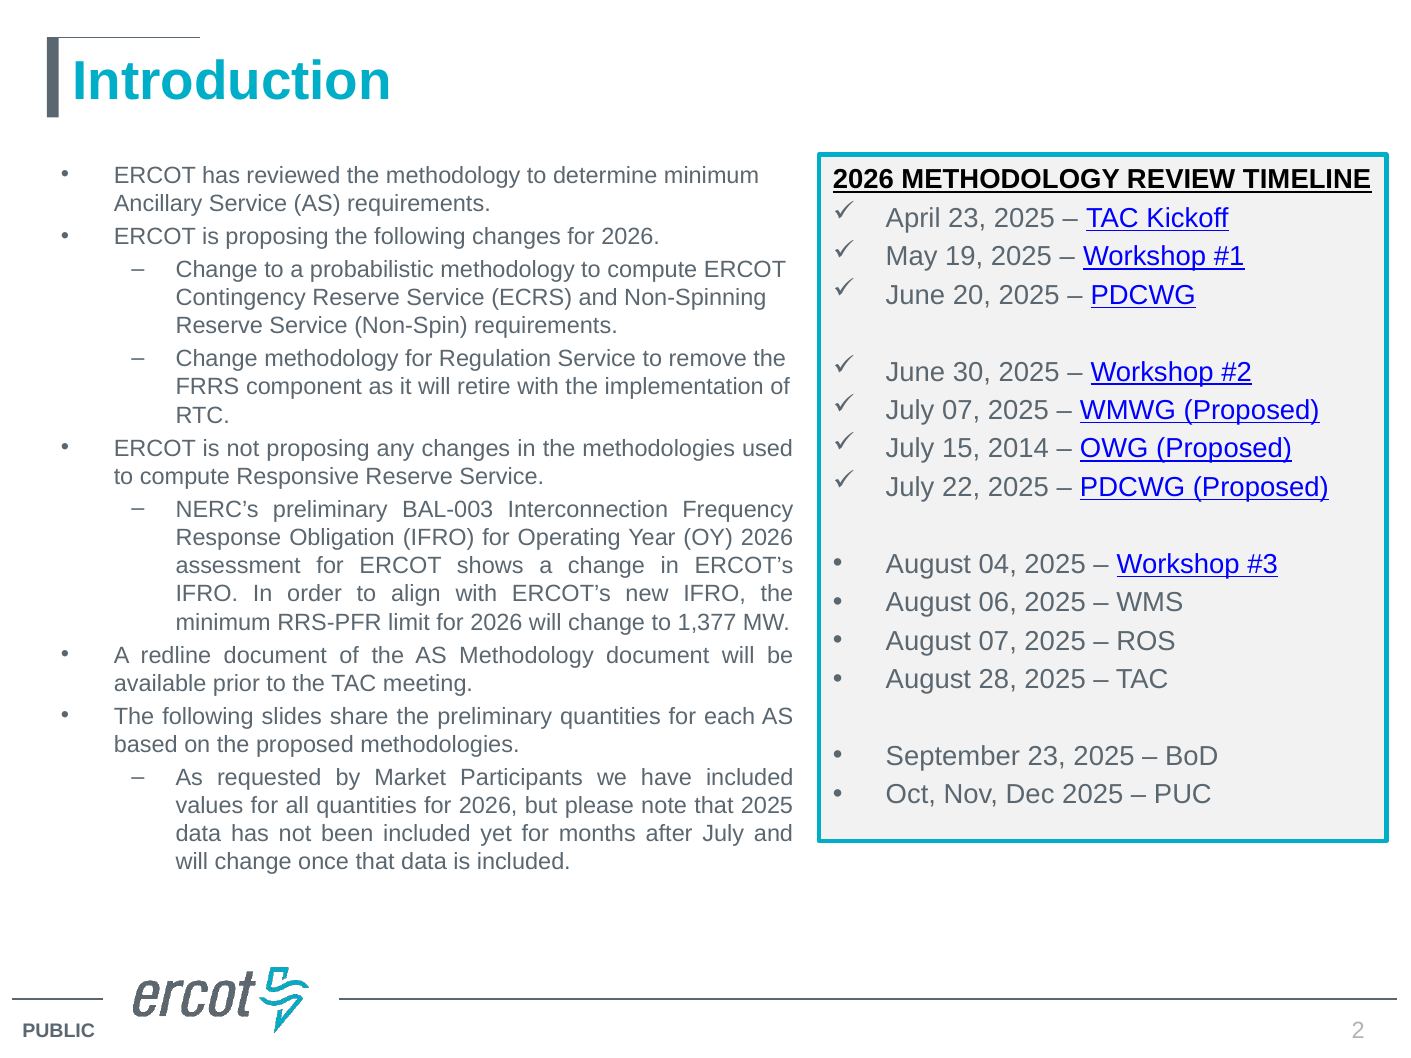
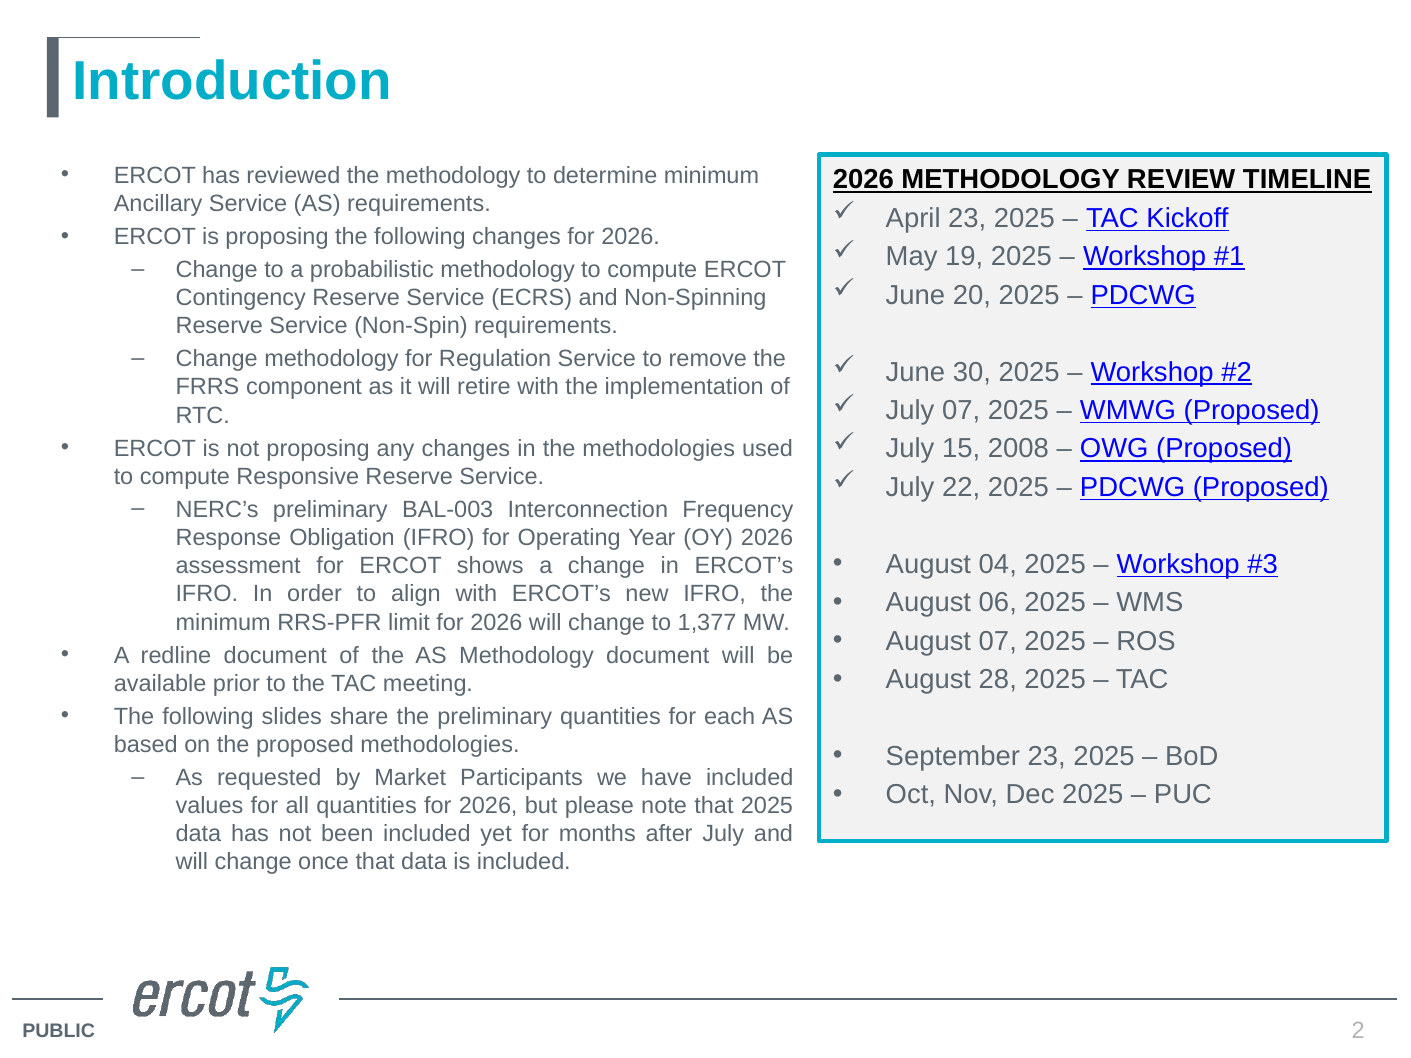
2014: 2014 -> 2008
